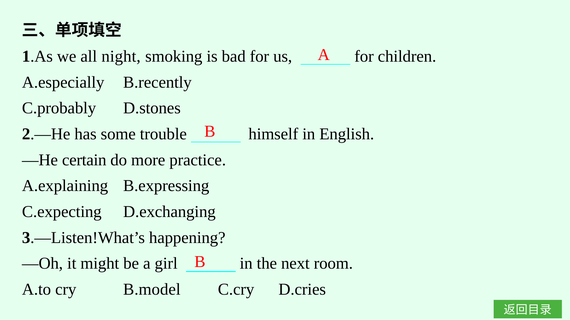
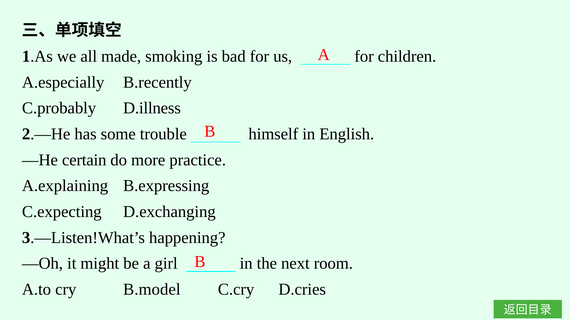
night: night -> made
D.stones: D.stones -> D.illness
